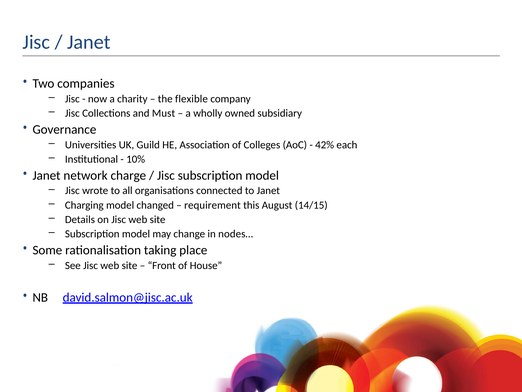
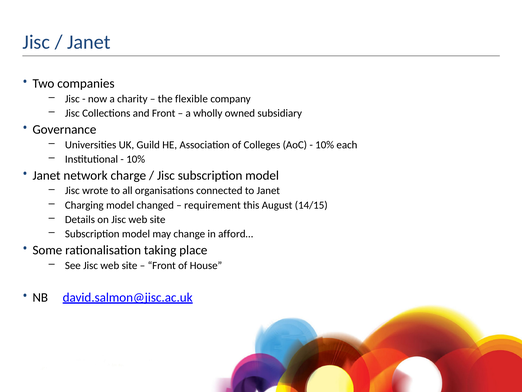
and Must: Must -> Front
42% at (325, 145): 42% -> 10%
nodes…: nodes… -> afford…
